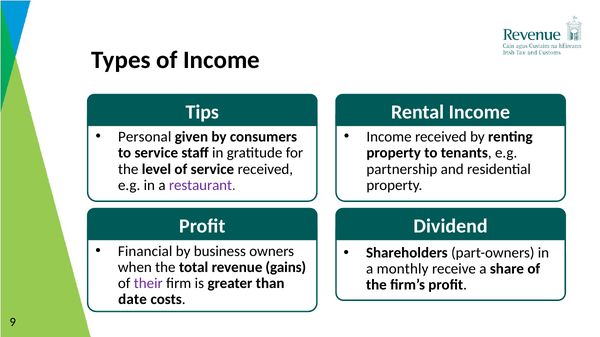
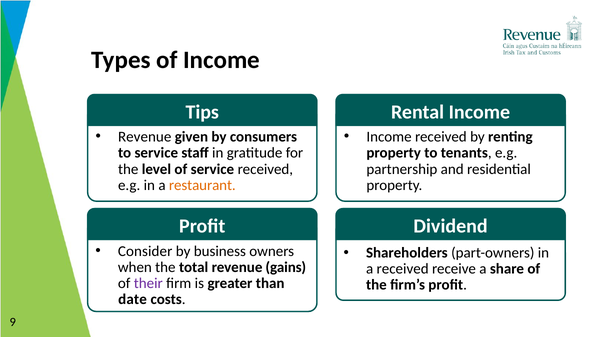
Personal at (145, 137): Personal -> Revenue
restaurant colour: purple -> orange
Financial: Financial -> Consider
a monthly: monthly -> received
